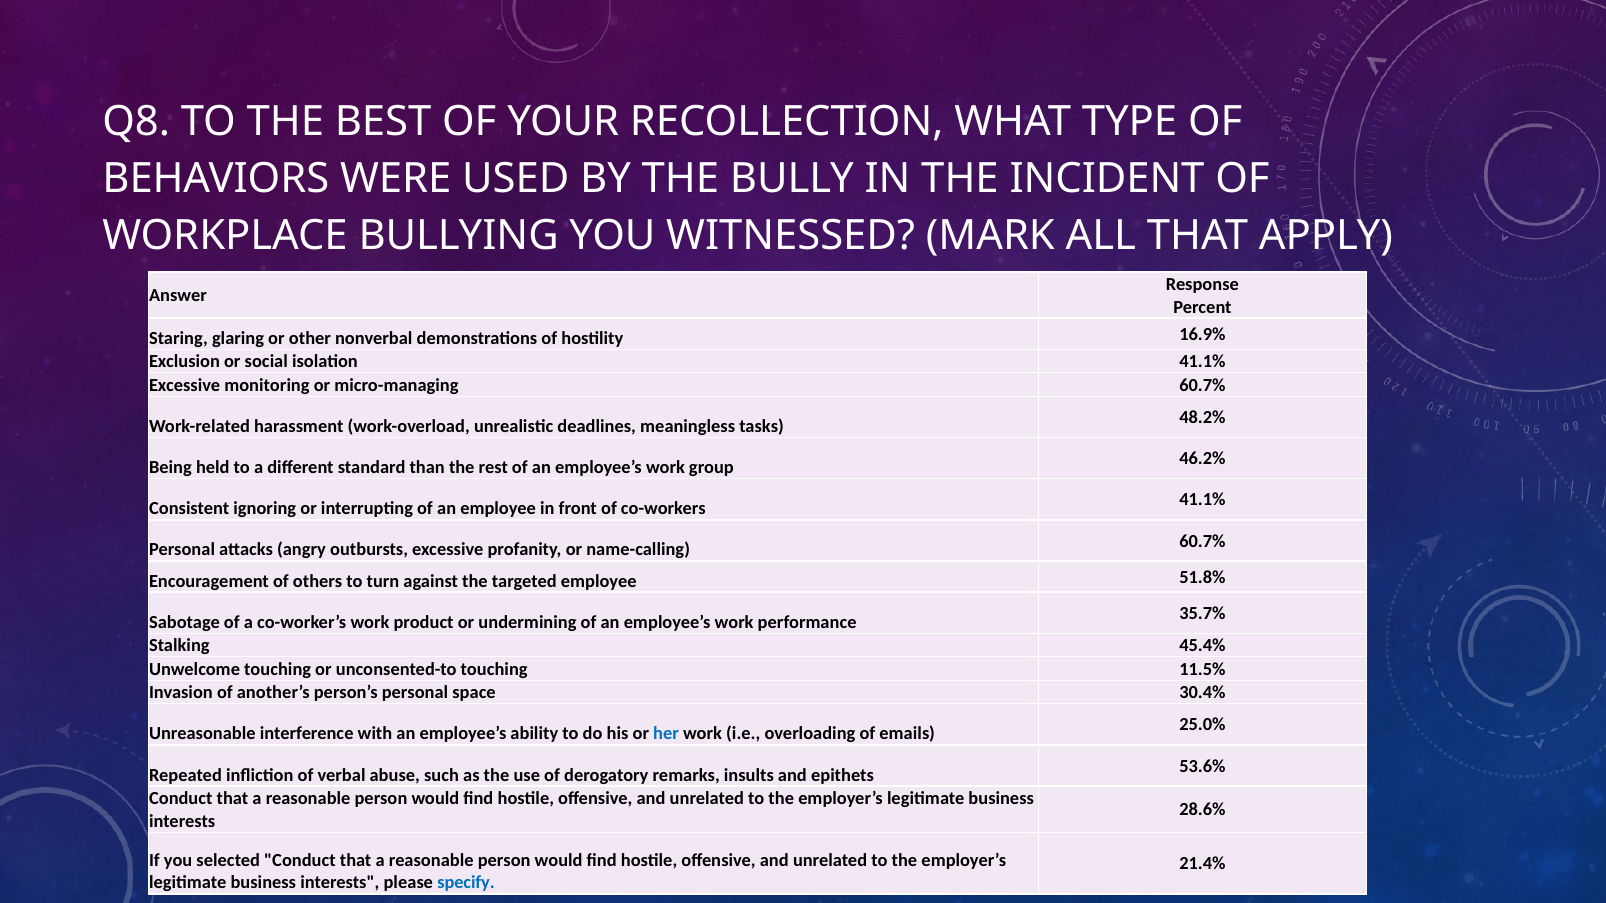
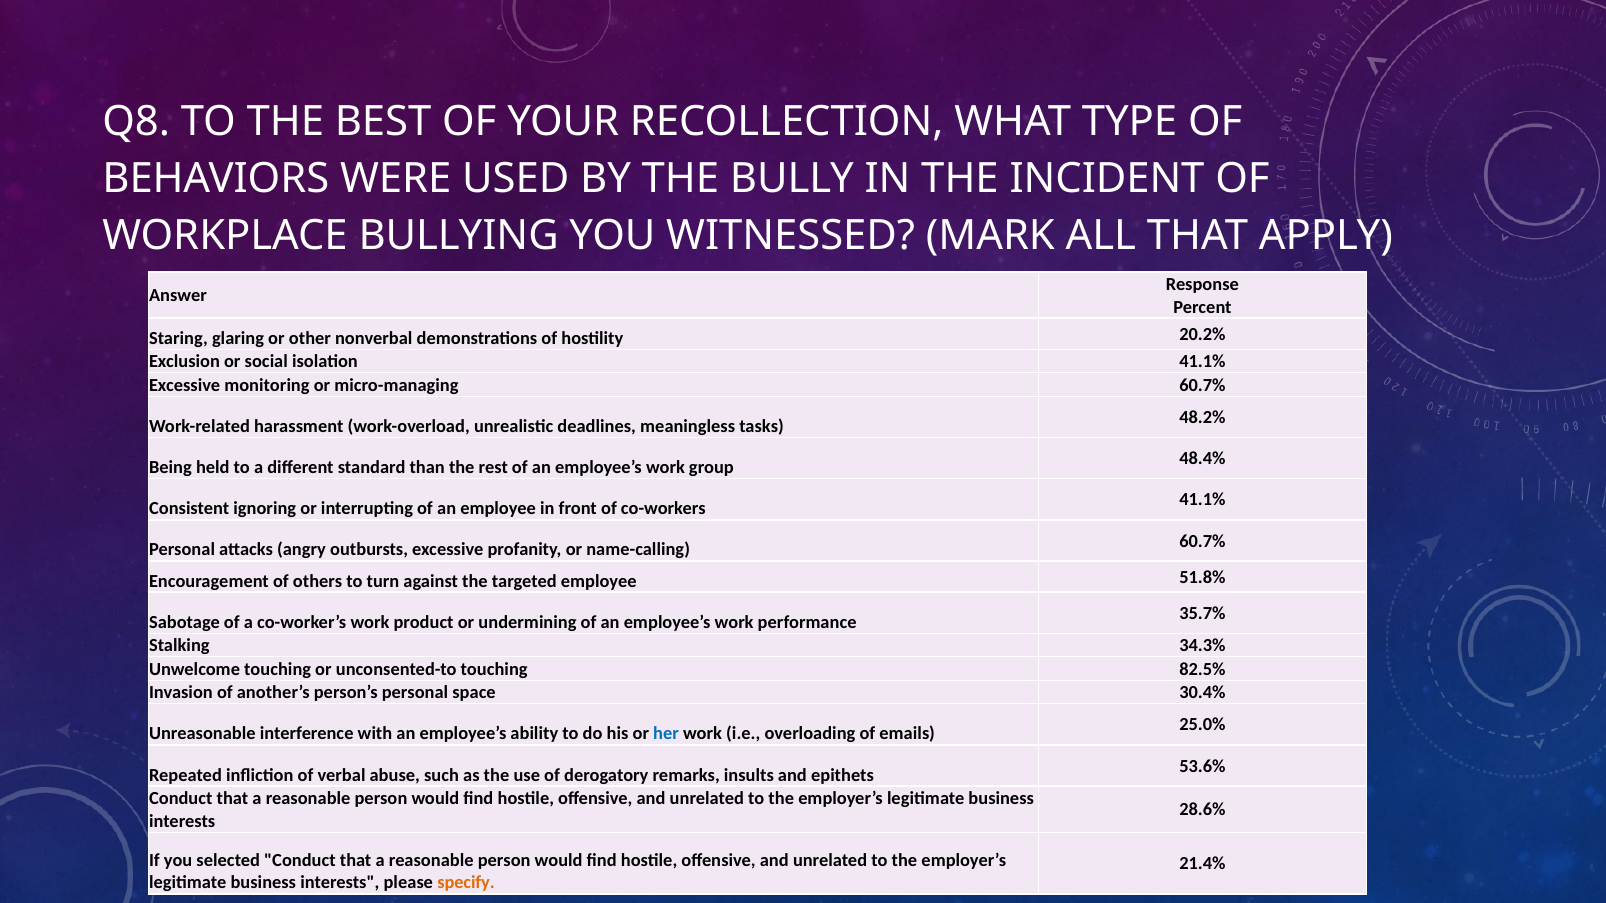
16.9%: 16.9% -> 20.2%
46.2%: 46.2% -> 48.4%
45.4%: 45.4% -> 34.3%
11.5%: 11.5% -> 82.5%
specify colour: blue -> orange
